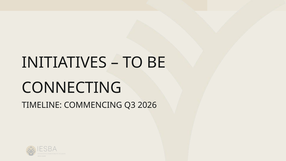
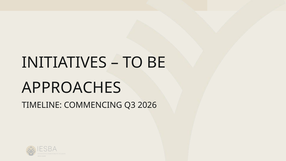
CONNECTING: CONNECTING -> APPROACHES
